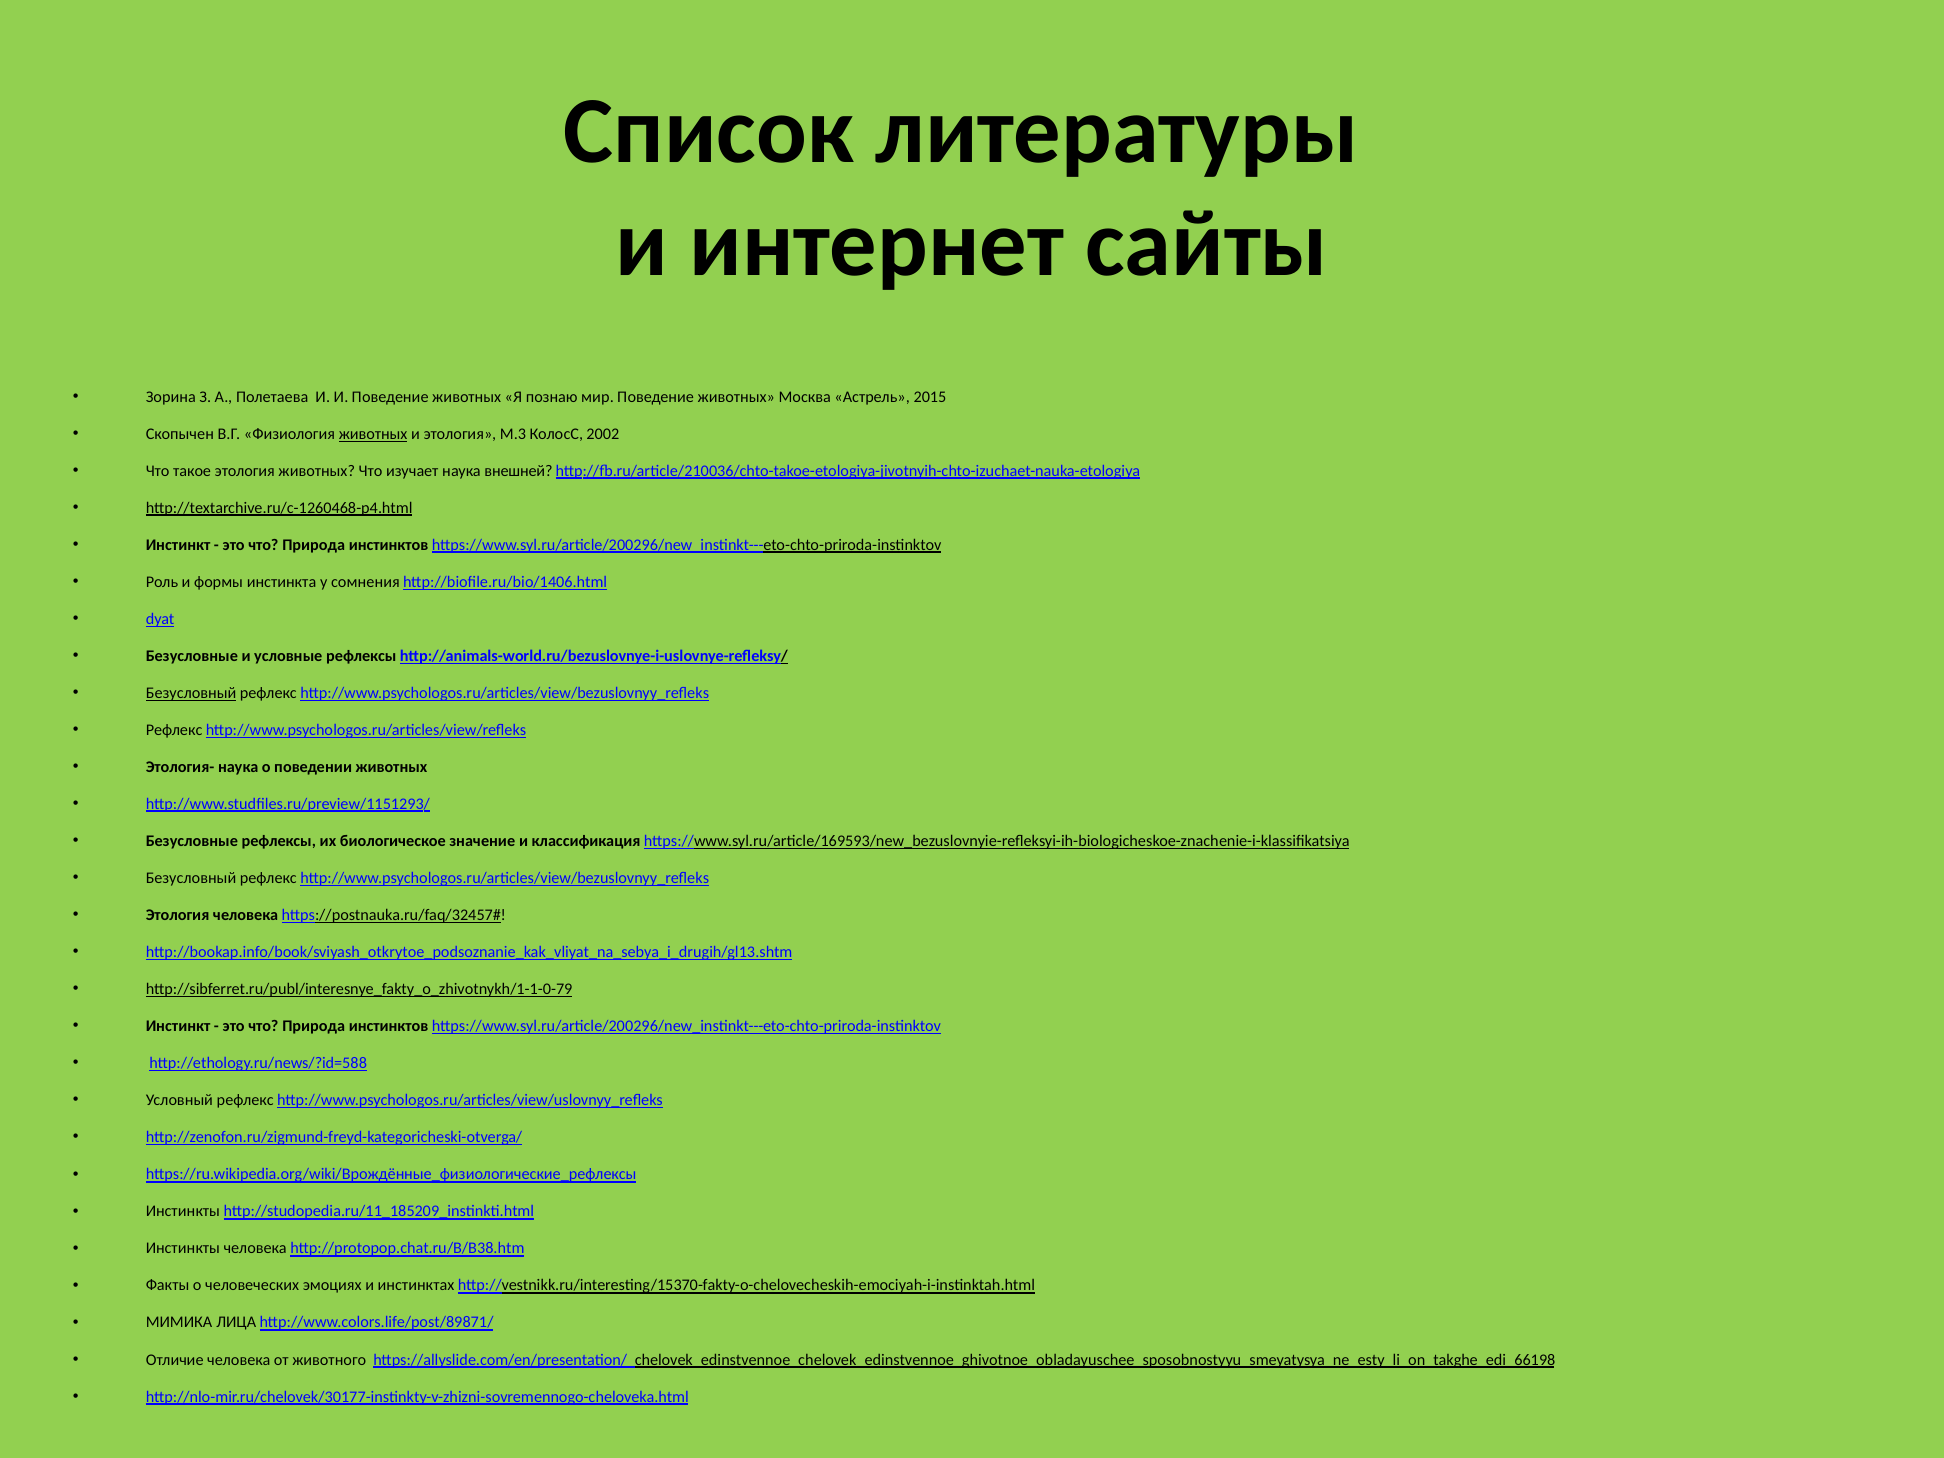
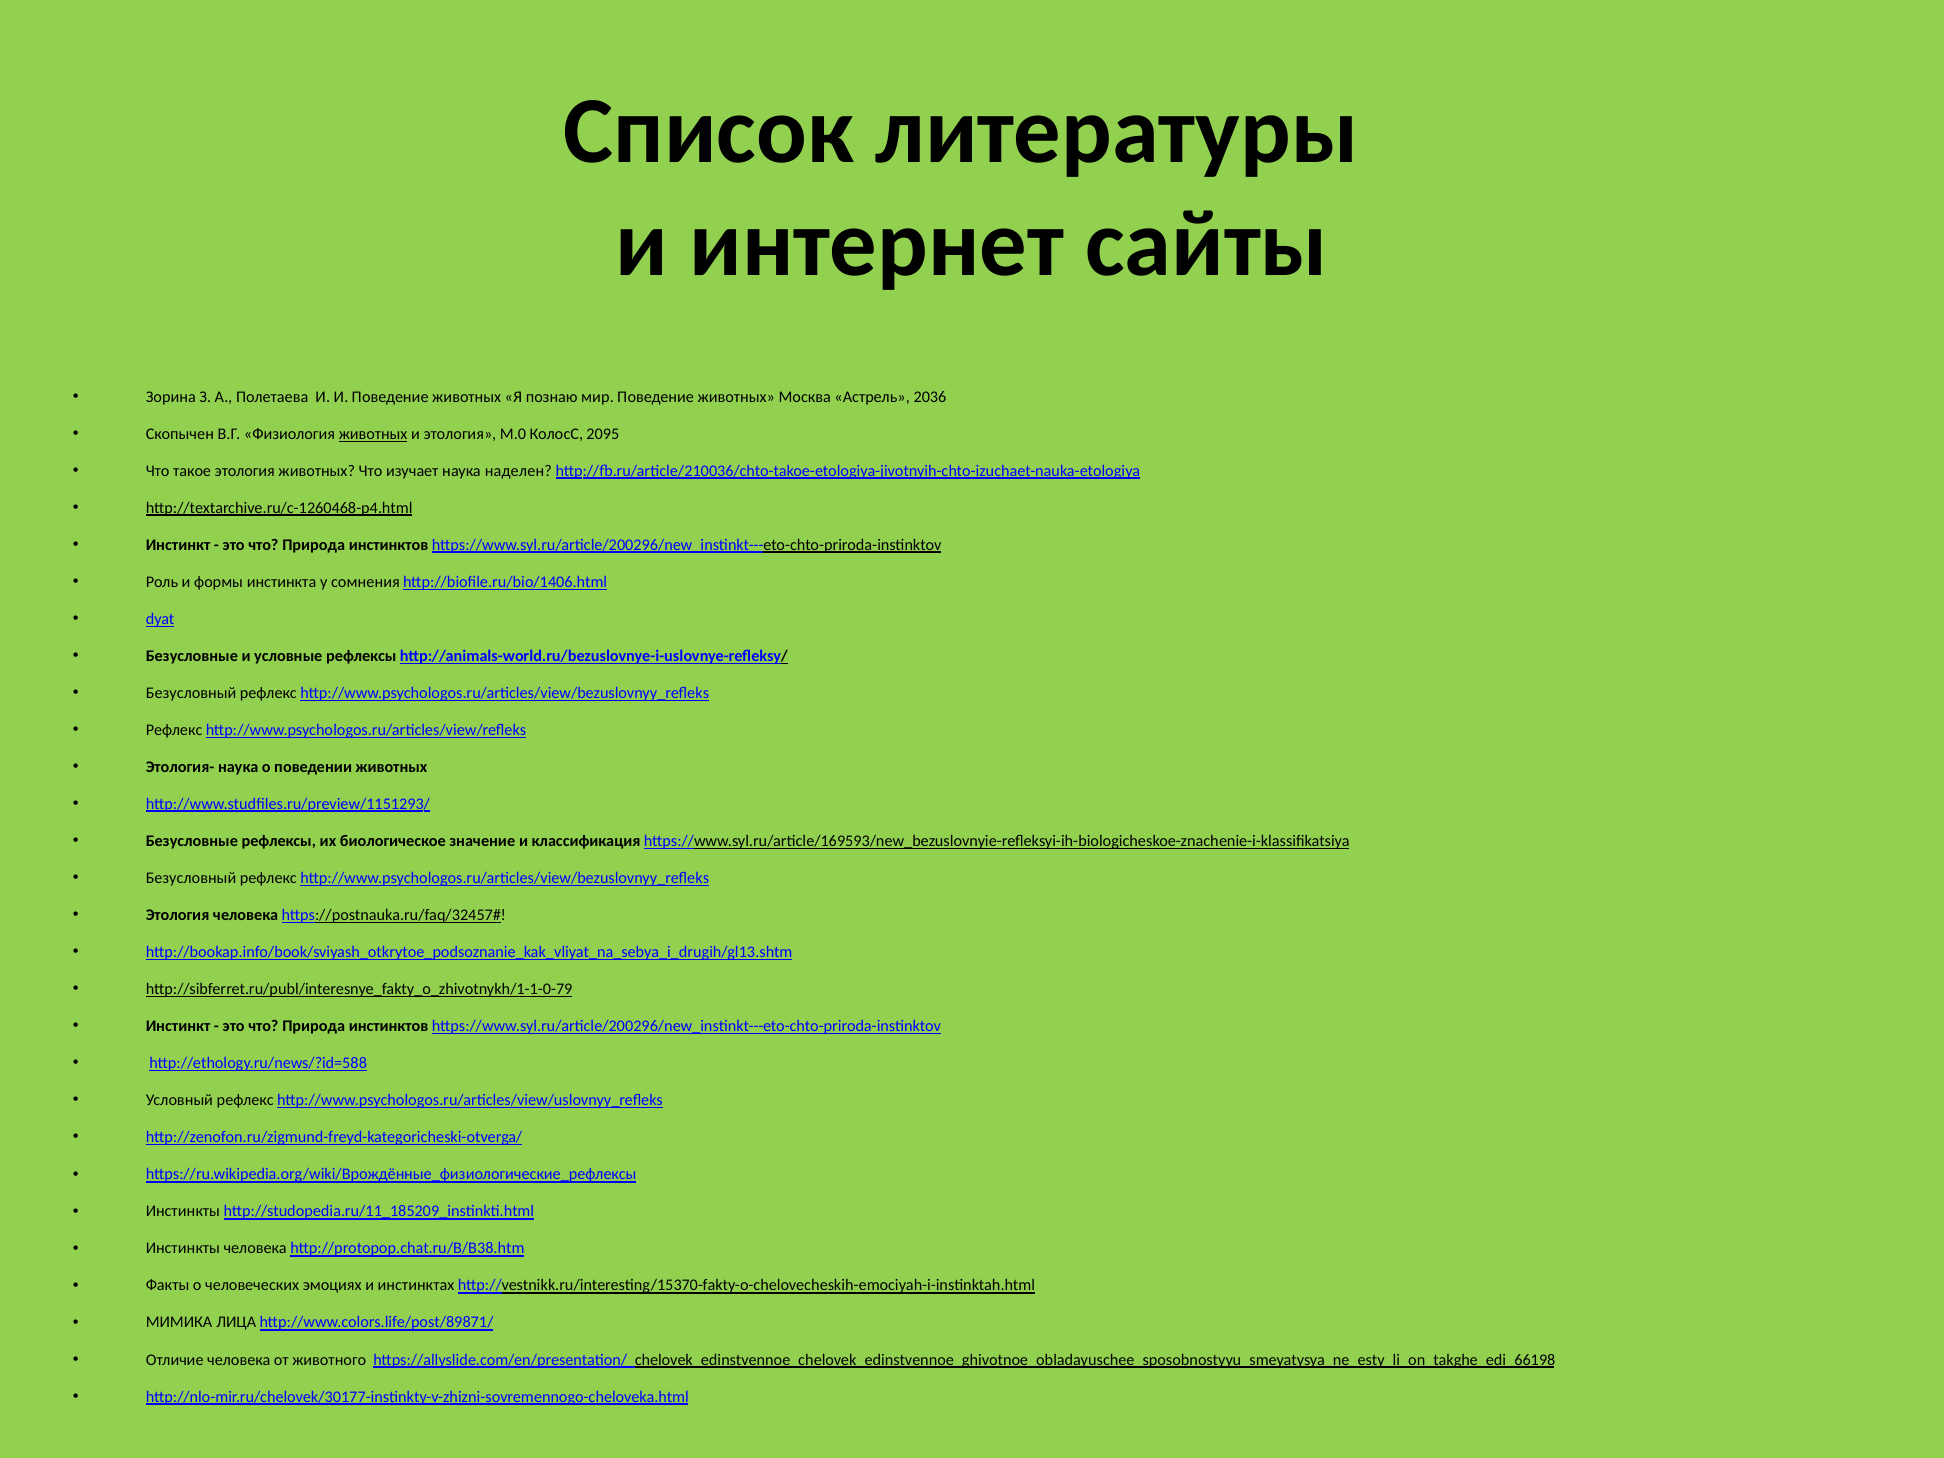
2015: 2015 -> 2036
М.3: М.3 -> М.0
2002: 2002 -> 2095
внешней: внешней -> наделен
Безусловный at (191, 693) underline: present -> none
